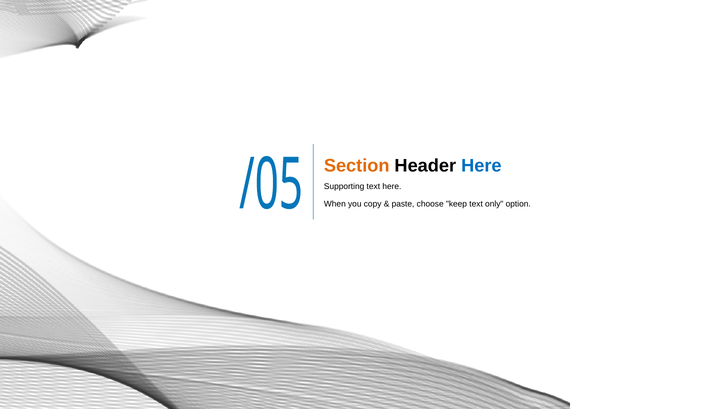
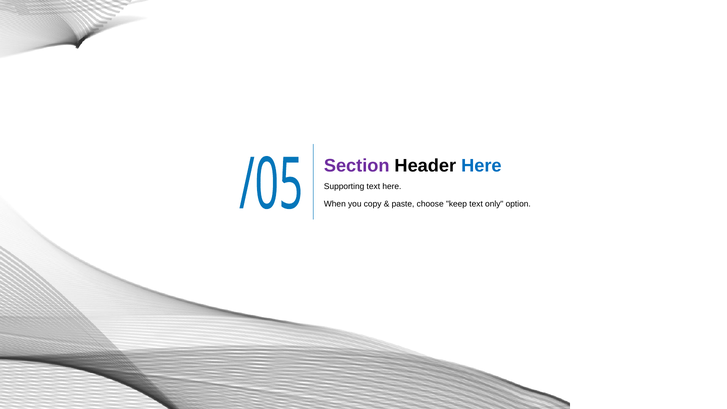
Section colour: orange -> purple
